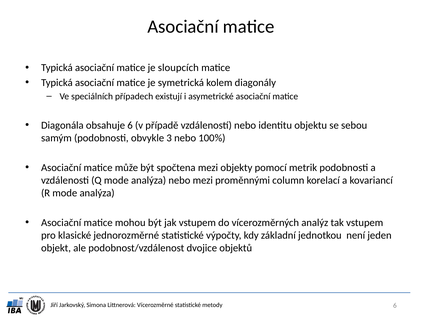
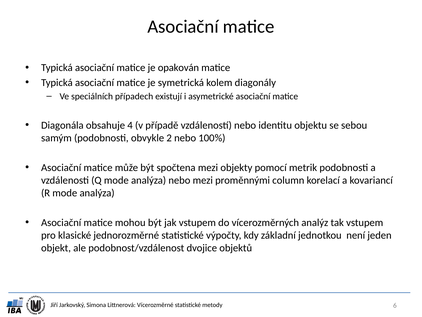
sloupcích: sloupcích -> opakován
obsahuje 6: 6 -> 4
3: 3 -> 2
